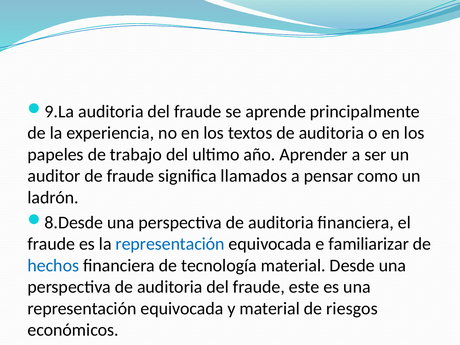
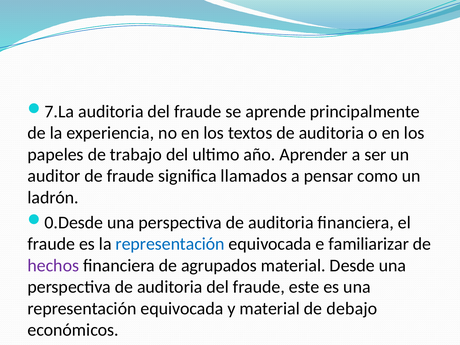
9.La: 9.La -> 7.La
8.Desde: 8.Desde -> 0.Desde
hechos colour: blue -> purple
tecnología: tecnología -> agrupados
riesgos: riesgos -> debajo
